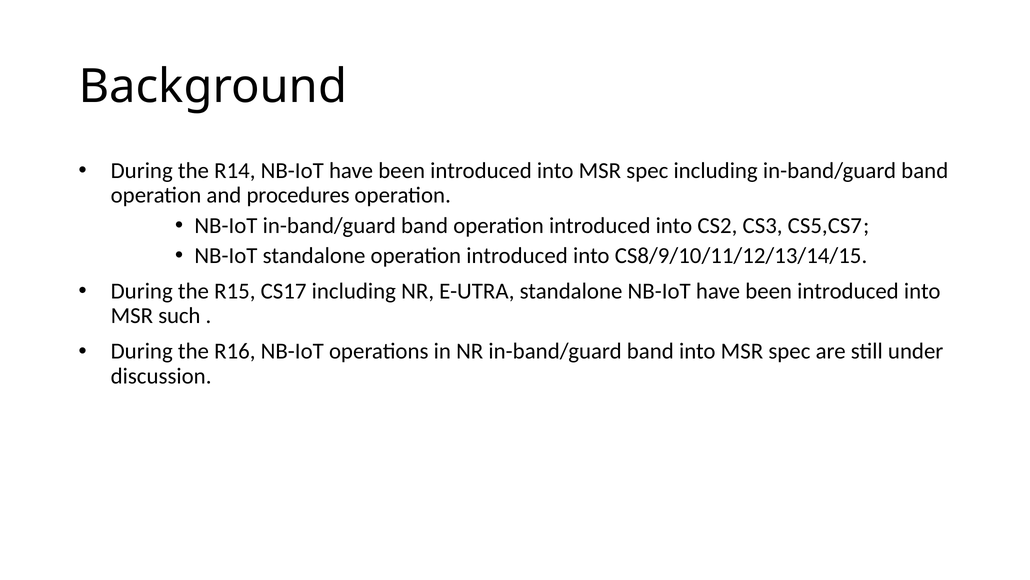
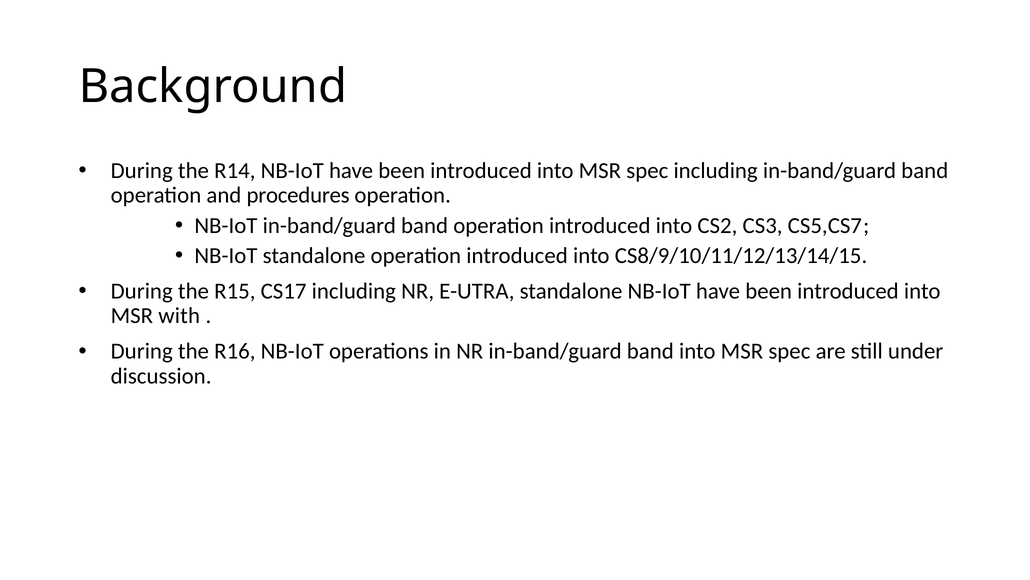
such: such -> with
